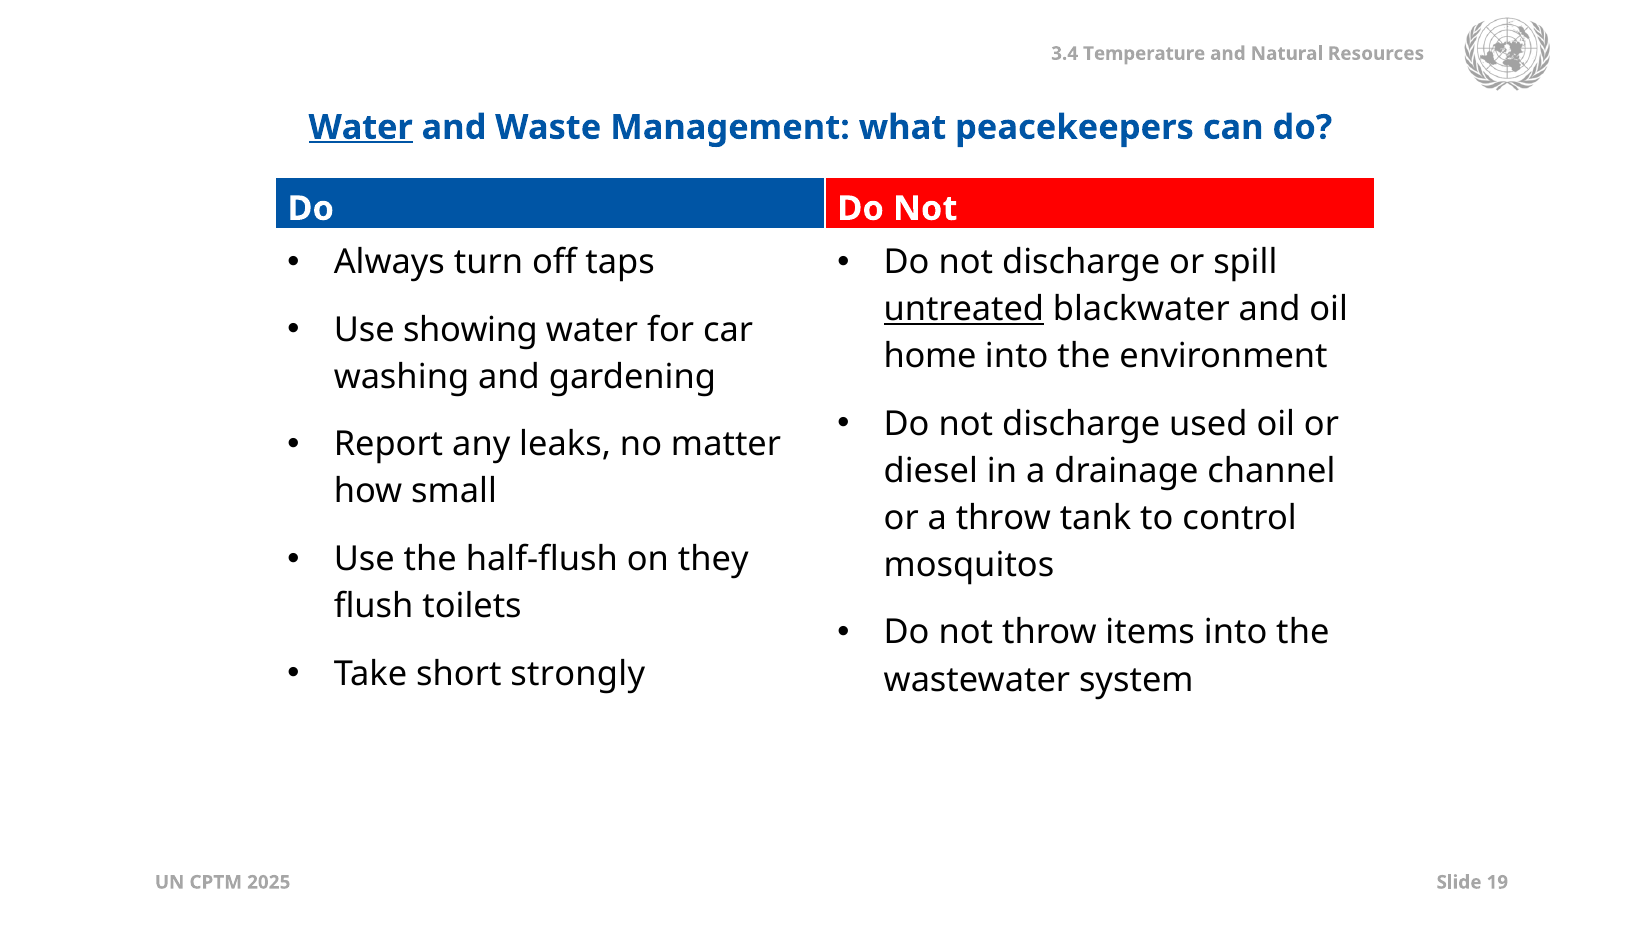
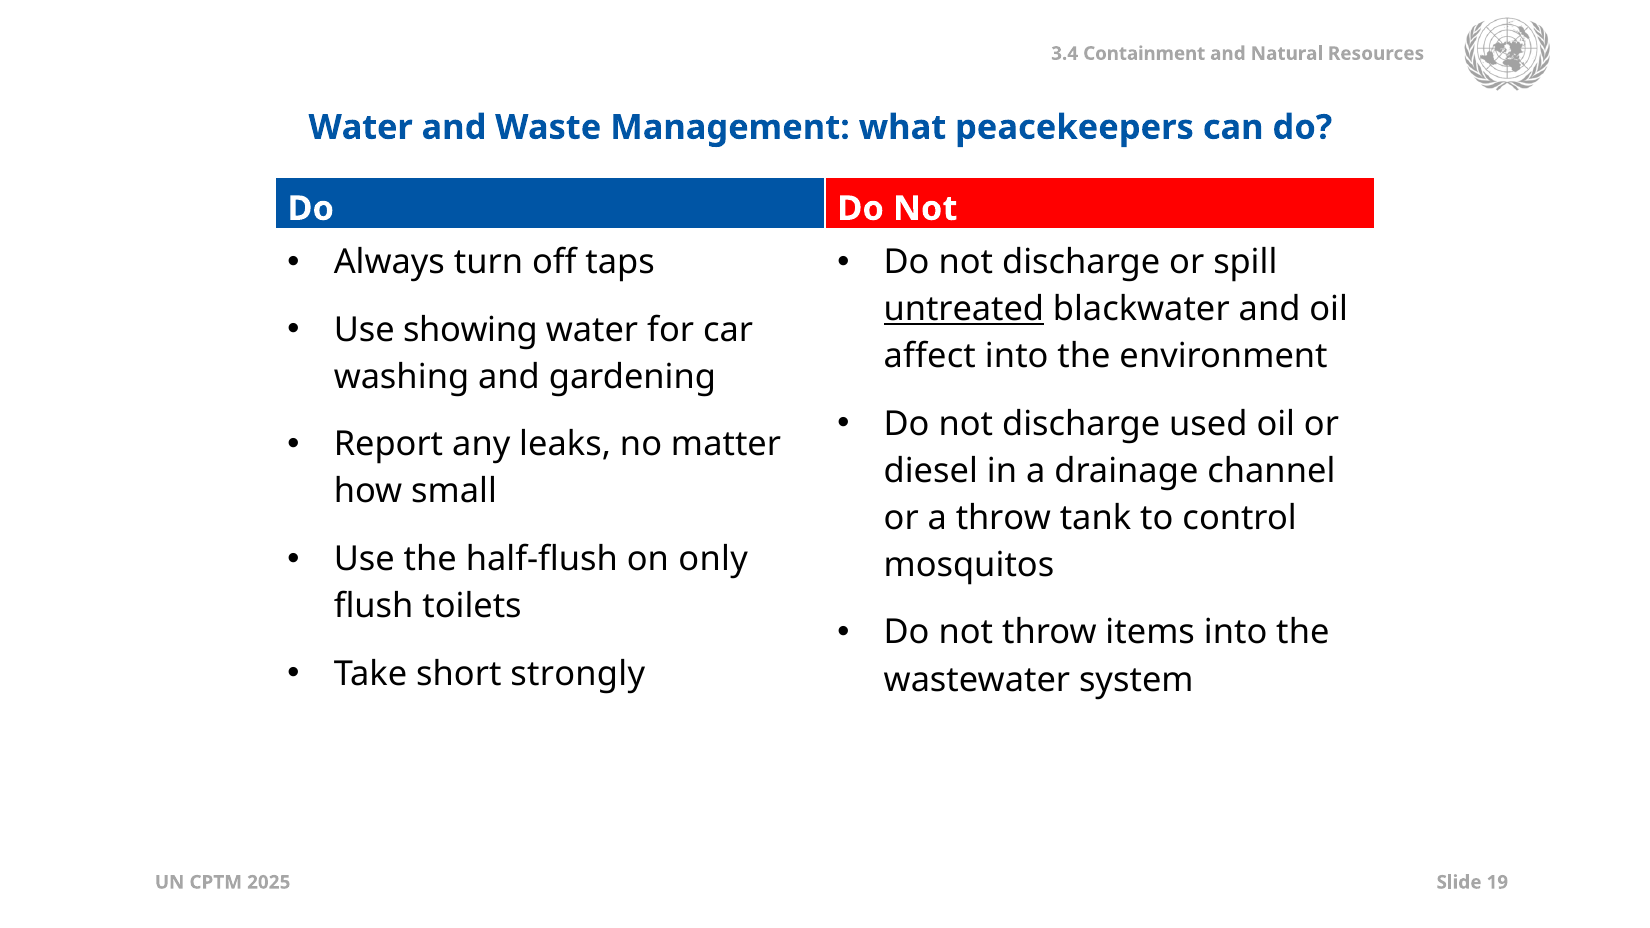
Temperature: Temperature -> Containment
Water at (361, 127) underline: present -> none
home: home -> affect
they: they -> only
